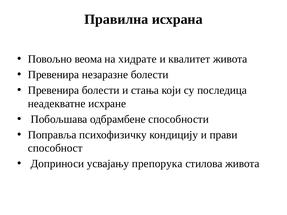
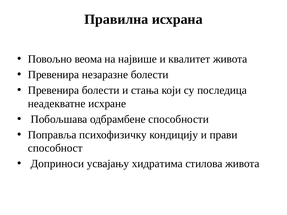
хидрате: хидрате -> највише
препорука: препорука -> хидратима
